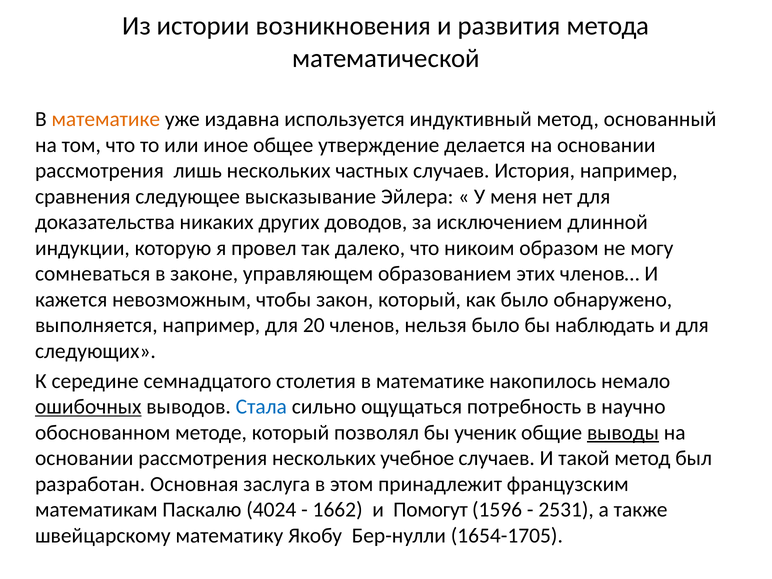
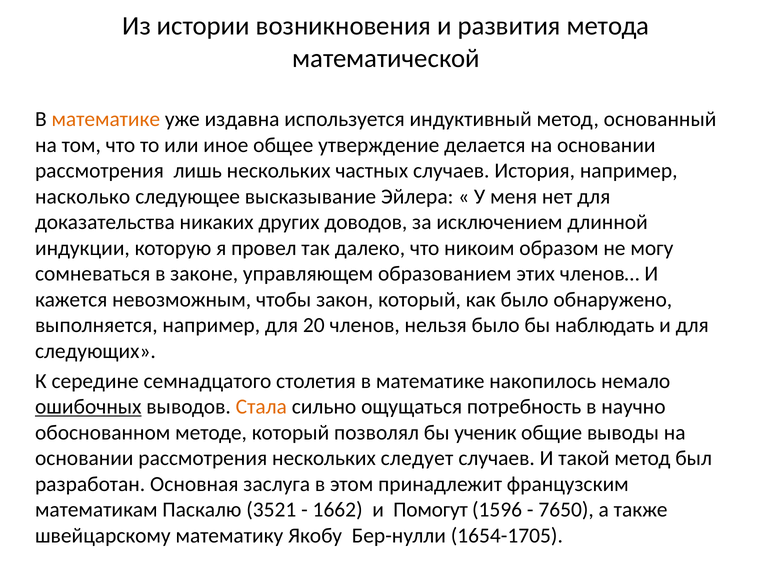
сравнения: сравнения -> насколько
Стала colour: blue -> orange
выводы underline: present -> none
учебное: учебное -> следует
4024: 4024 -> 3521
2531: 2531 -> 7650
